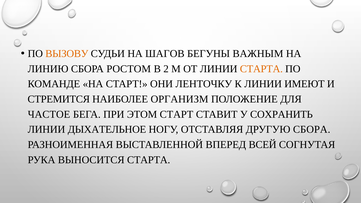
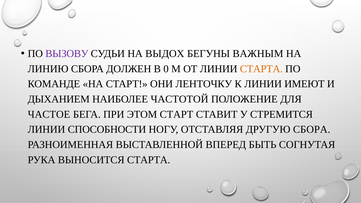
ВЫЗОВУ colour: orange -> purple
ШАГОВ: ШАГОВ -> ВЫДОХ
РОСТОМ: РОСТОМ -> ДОЛЖЕН
2: 2 -> 0
СТРЕМИТСЯ: СТРЕМИТСЯ -> ДЫХАНИЕМ
ОРГАНИЗМ: ОРГАНИЗМ -> ЧАСТОТОЙ
СОХРАНИТЬ: СОХРАНИТЬ -> СТРЕМИТСЯ
ДЫХАТЕЛЬНОЕ: ДЫХАТЕЛЬНОЕ -> СПОСОБНОСТИ
ВСЕЙ: ВСЕЙ -> БЫТЬ
